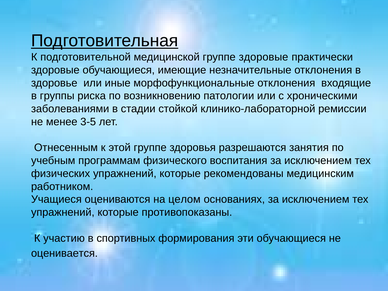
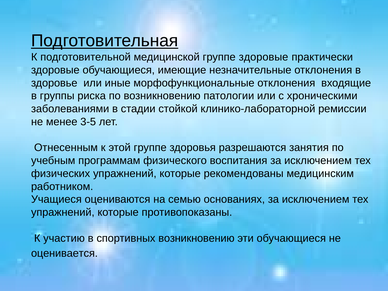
целом: целом -> семью
спортивных формирования: формирования -> возникновению
